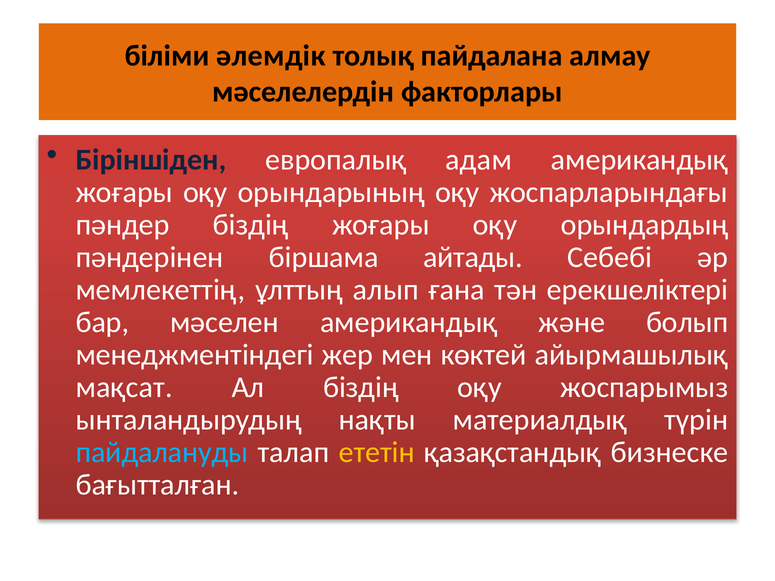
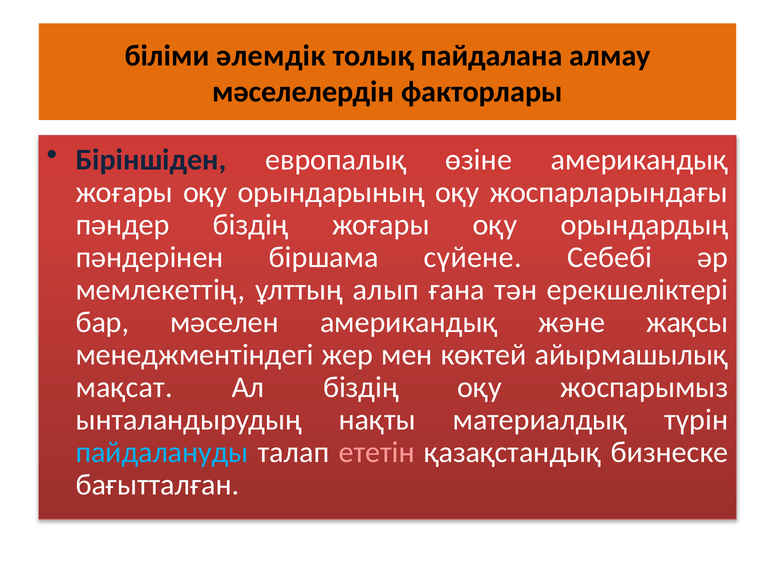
адам: адам -> өзіне
айтады: айтады -> сүйене
болып: болып -> жақсы
ететін colour: yellow -> pink
